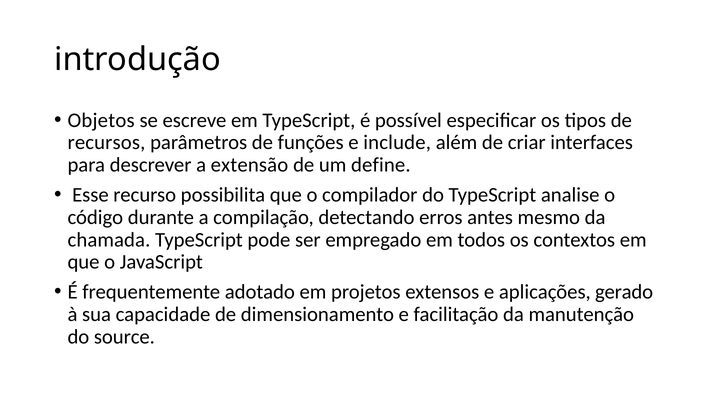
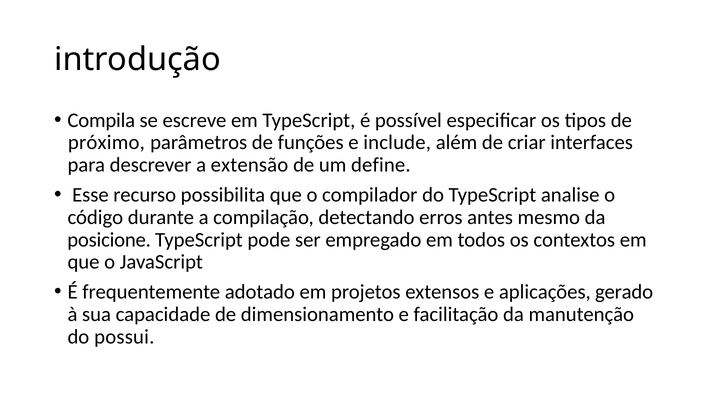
Objetos: Objetos -> Compila
recursos: recursos -> próximo
chamada: chamada -> posicione
source: source -> possui
